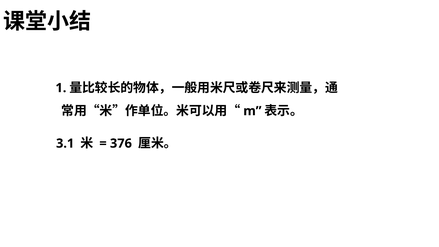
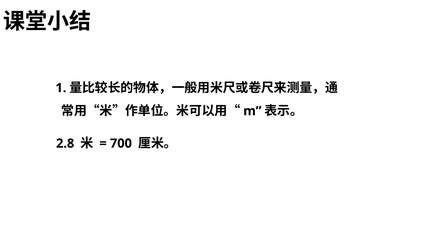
3.1: 3.1 -> 2.8
376: 376 -> 700
